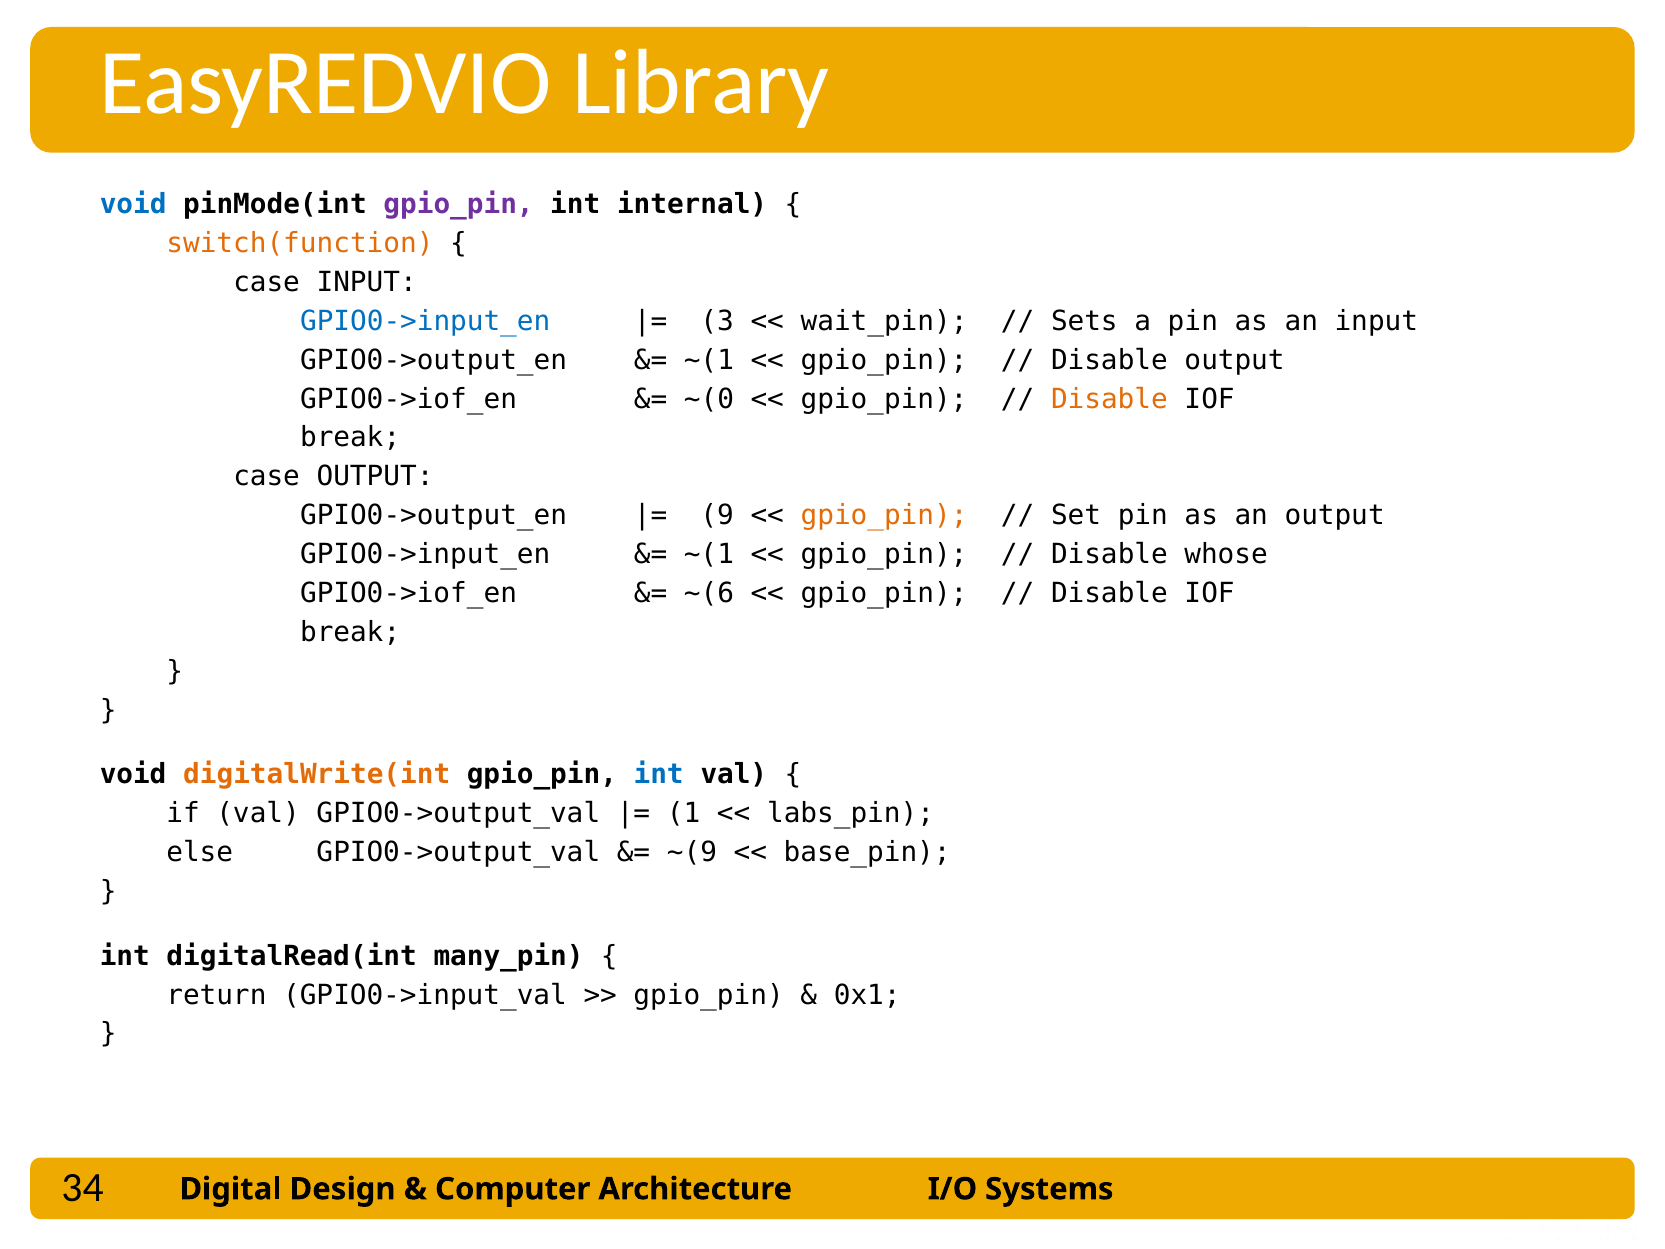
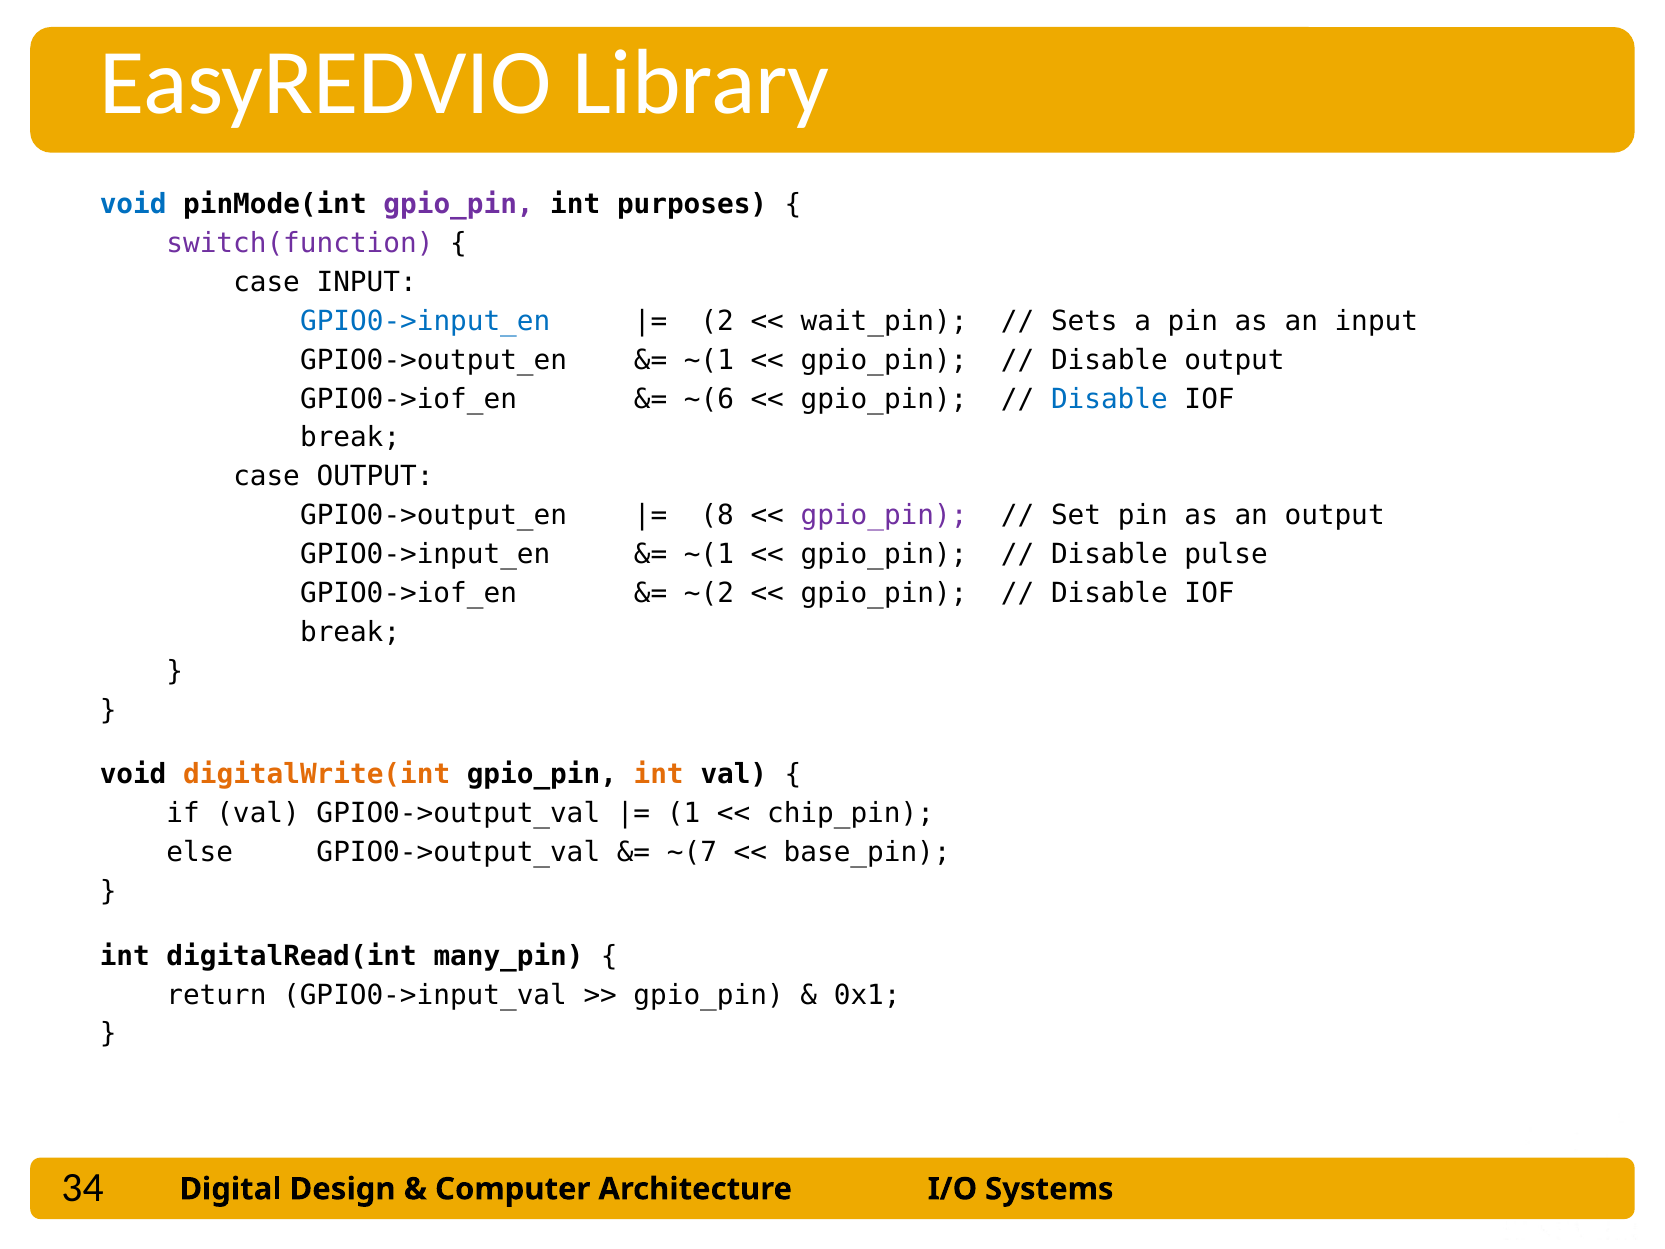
internal: internal -> purposes
switch(function colour: orange -> purple
3: 3 -> 2
~(0: ~(0 -> ~(6
Disable at (1109, 399) colour: orange -> blue
9: 9 -> 8
gpio_pin at (884, 515) colour: orange -> purple
whose: whose -> pulse
~(6: ~(6 -> ~(2
int at (659, 775) colour: blue -> orange
labs_pin: labs_pin -> chip_pin
~(9: ~(9 -> ~(7
